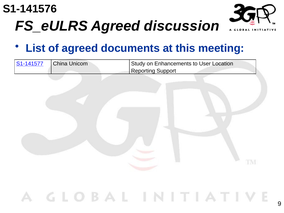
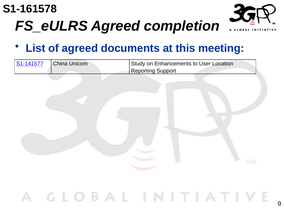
S1-141576: S1-141576 -> S1-161578
discussion: discussion -> completion
